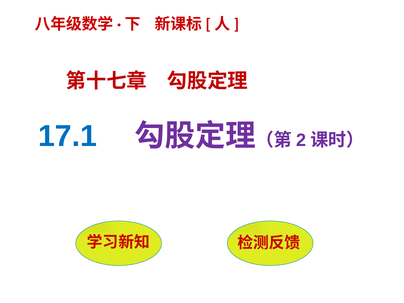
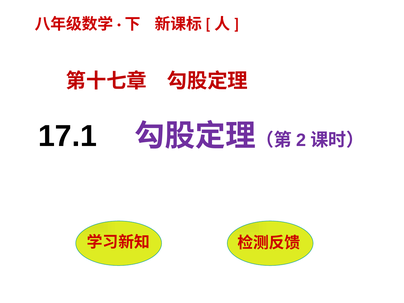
17.1 colour: blue -> black
